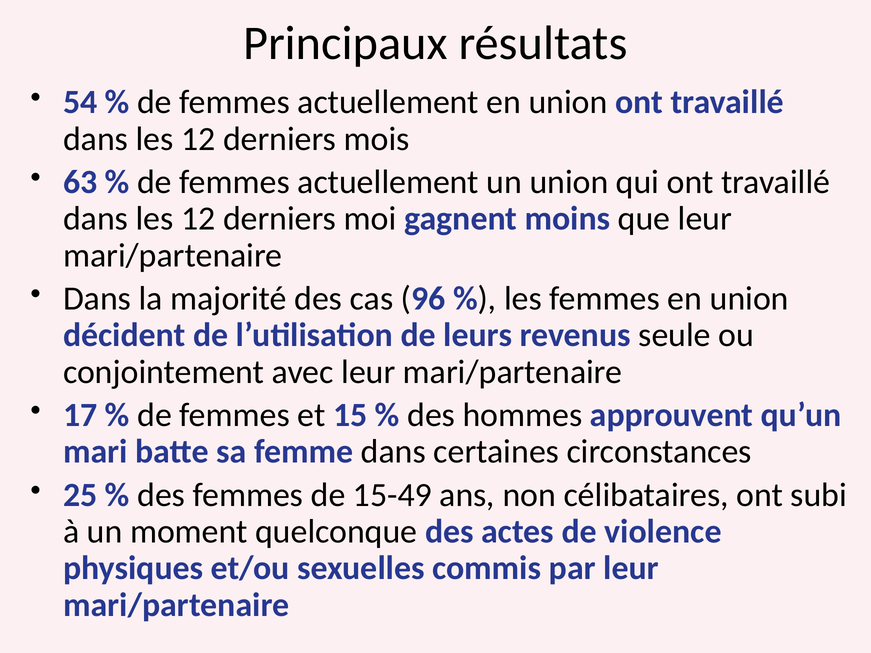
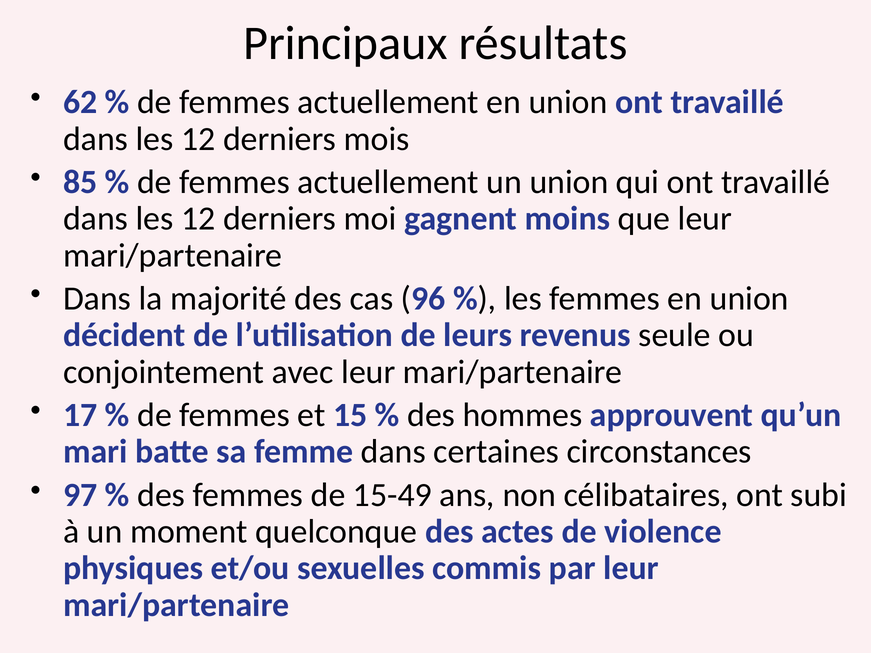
54: 54 -> 62
63: 63 -> 85
25: 25 -> 97
